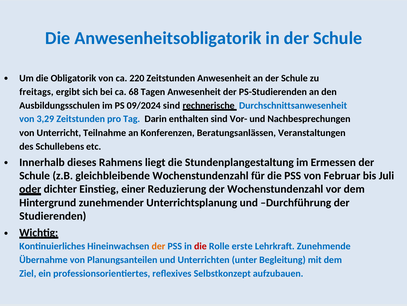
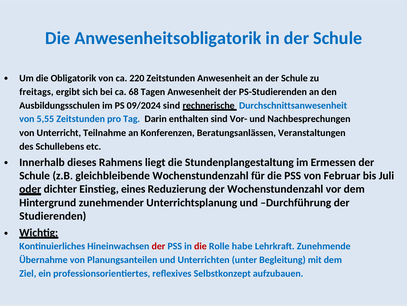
3,29: 3,29 -> 5,55
einer: einer -> eines
der at (158, 246) colour: orange -> red
erste: erste -> habe
